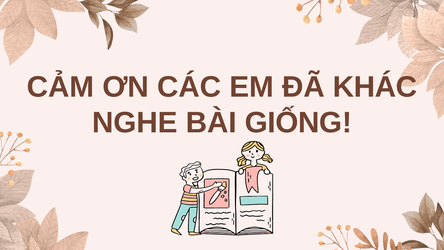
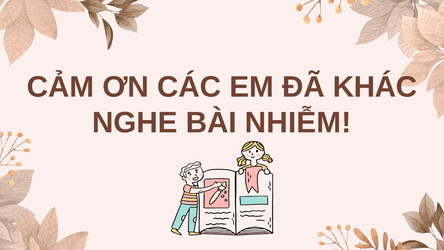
GIỐNG: GIỐNG -> NHIỄM
